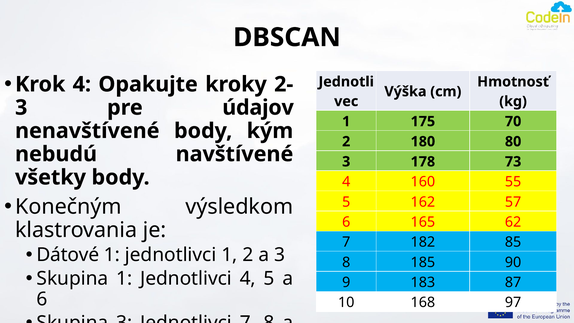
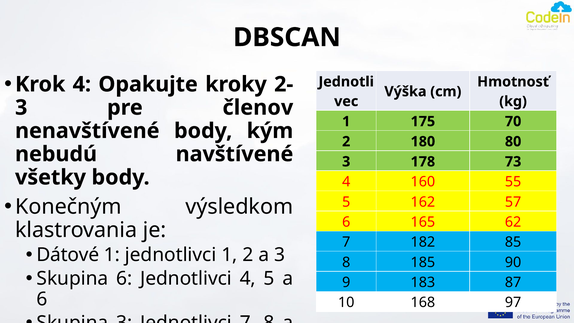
údajov: údajov -> členov
Skupina 1: 1 -> 6
